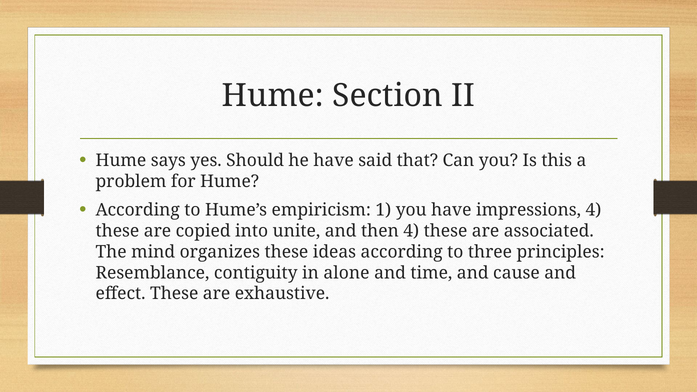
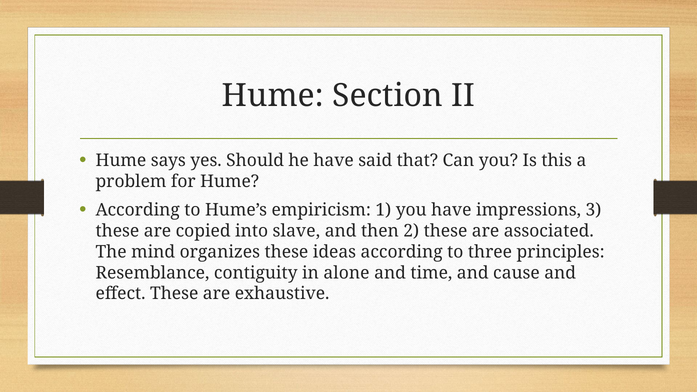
impressions 4: 4 -> 3
unite: unite -> slave
then 4: 4 -> 2
